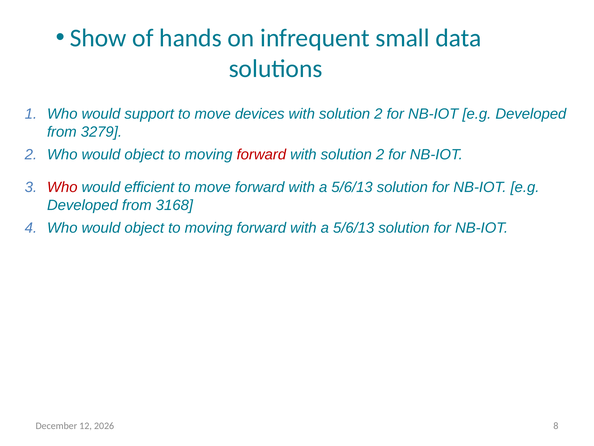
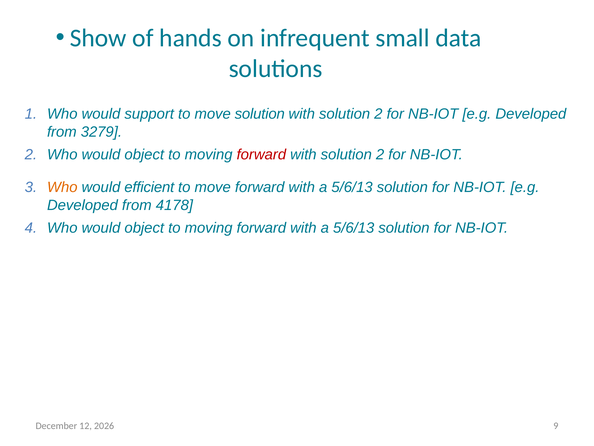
move devices: devices -> solution
Who at (62, 187) colour: red -> orange
3168: 3168 -> 4178
8: 8 -> 9
